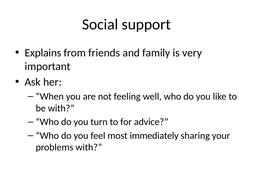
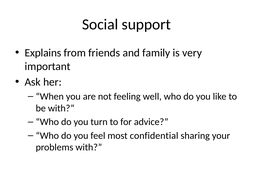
immediately: immediately -> confidential
